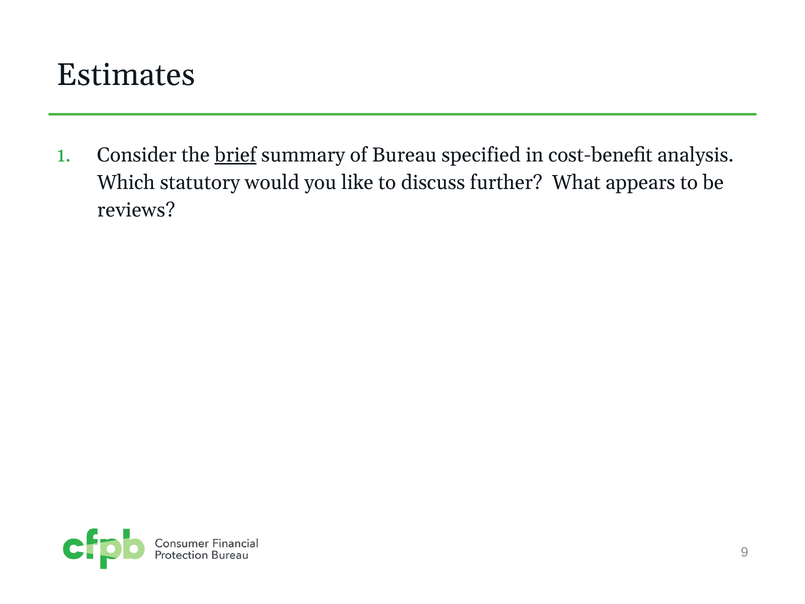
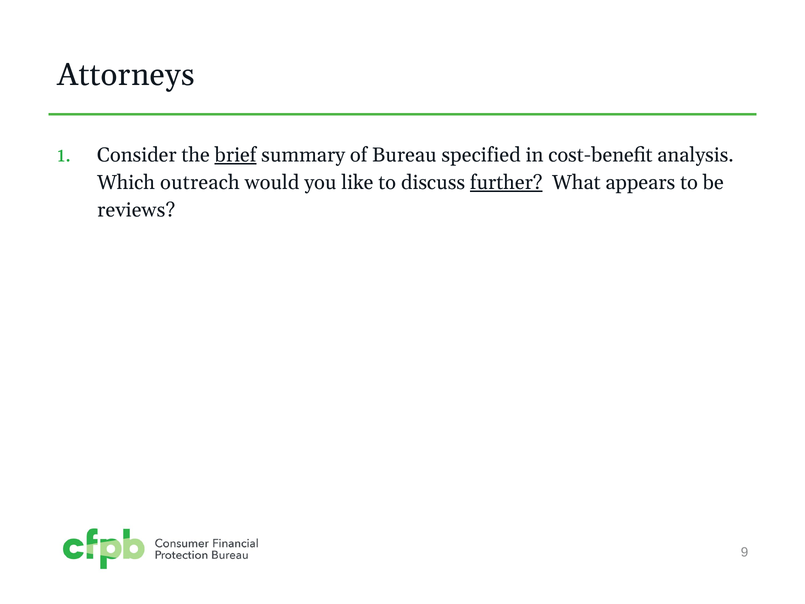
Estimates: Estimates -> Attorneys
statutory: statutory -> outreach
further underline: none -> present
